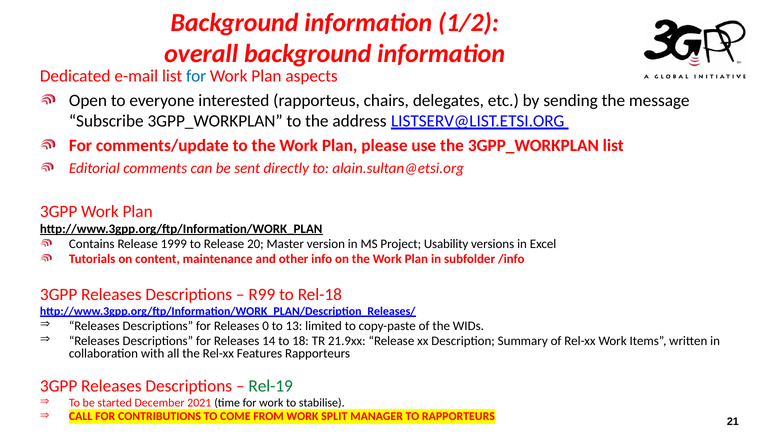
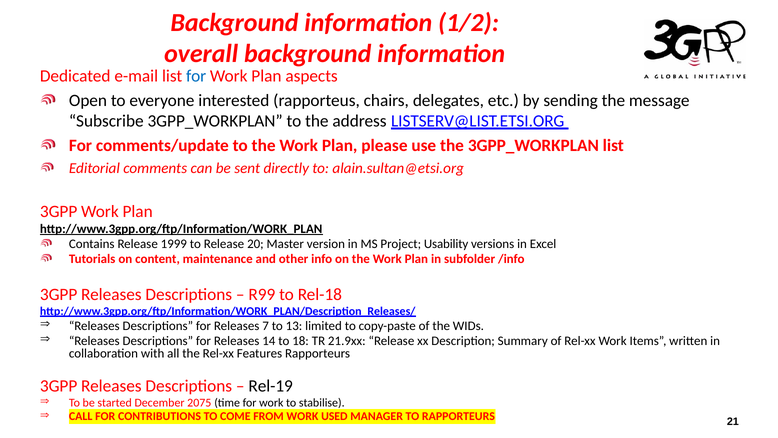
0: 0 -> 7
Rel-19 colour: green -> black
2021: 2021 -> 2075
SPLIT: SPLIT -> USED
